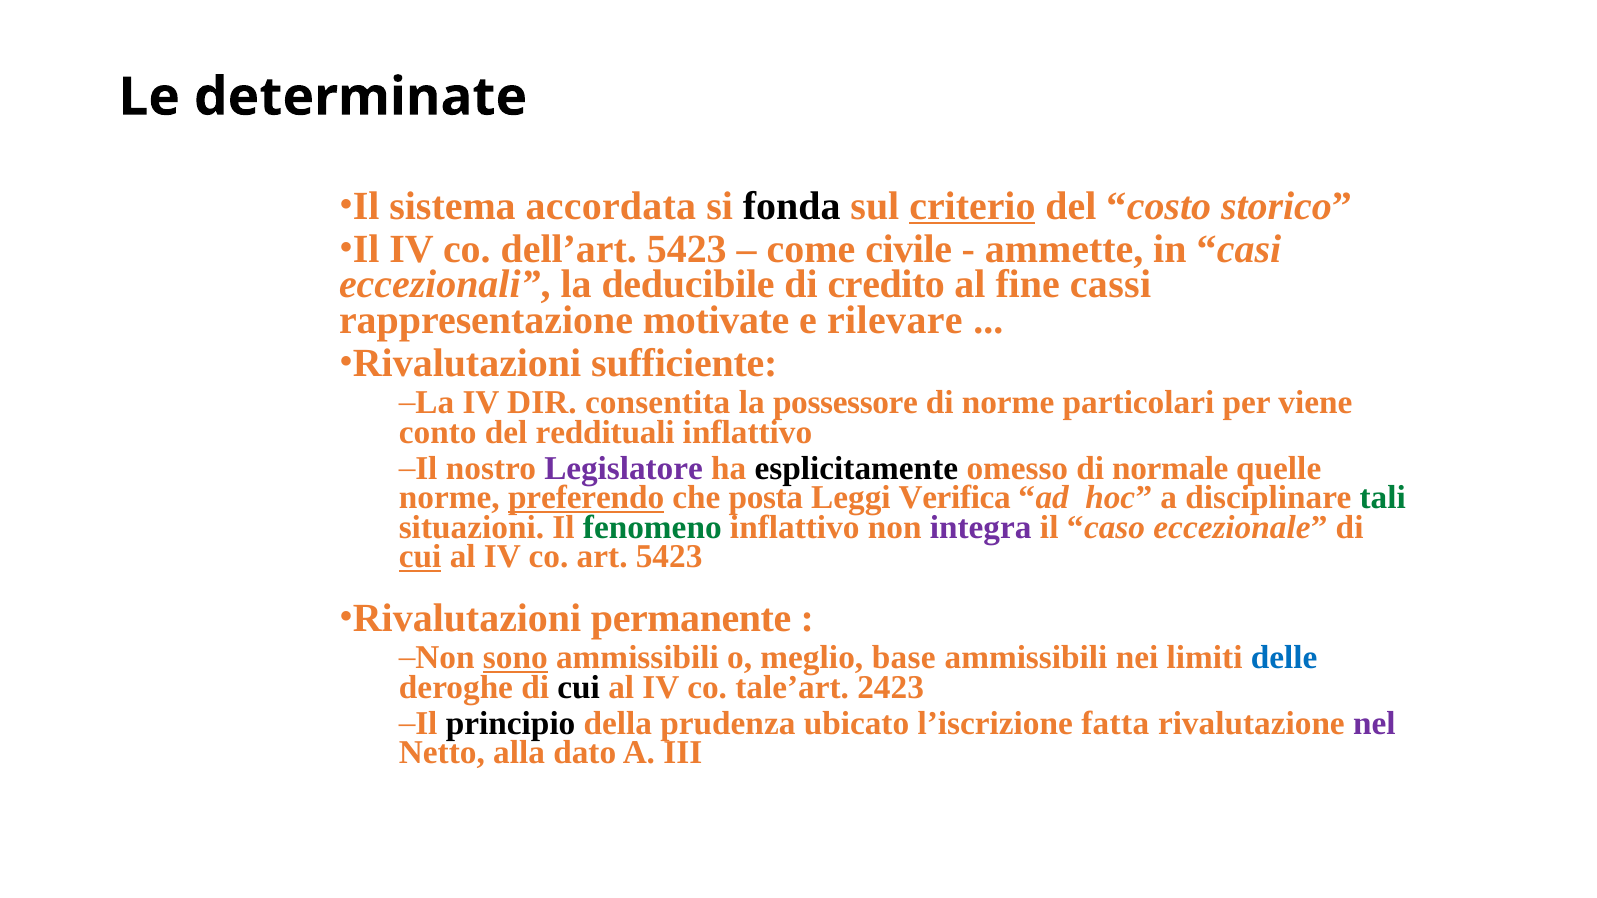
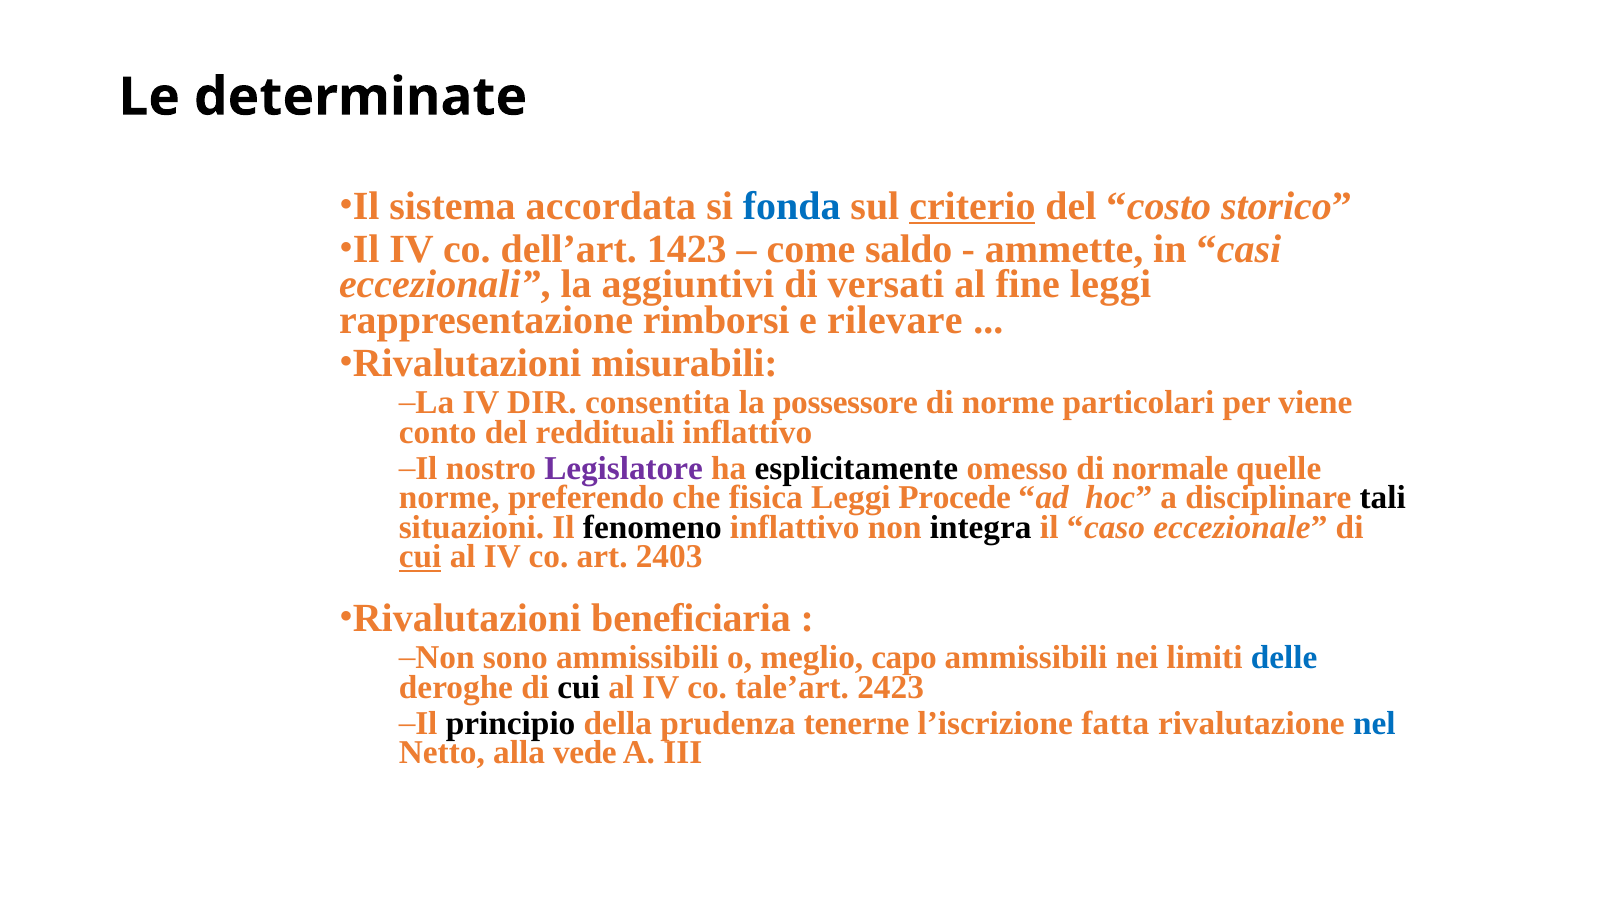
fonda colour: black -> blue
dell’art 5423: 5423 -> 1423
civile: civile -> saldo
deducibile: deducibile -> aggiuntivi
credito: credito -> versati
fine cassi: cassi -> leggi
motivate: motivate -> rimborsi
sufficiente: sufficiente -> misurabili
preferendo underline: present -> none
posta: posta -> fisica
Verifica: Verifica -> Procede
tali colour: green -> black
fenomeno colour: green -> black
integra colour: purple -> black
art 5423: 5423 -> 2403
permanente: permanente -> beneficiaria
sono underline: present -> none
base: base -> capo
ubicato: ubicato -> tenerne
nel colour: purple -> blue
dato: dato -> vede
